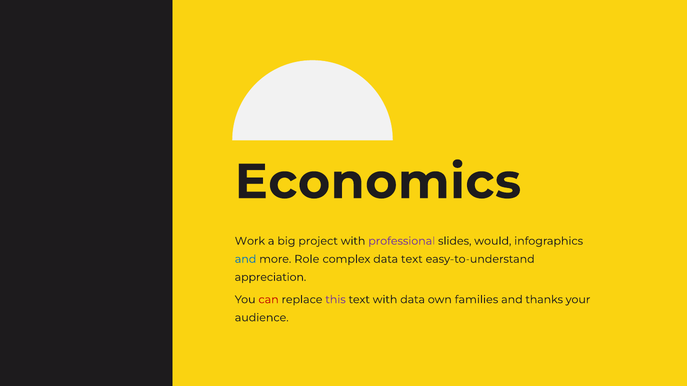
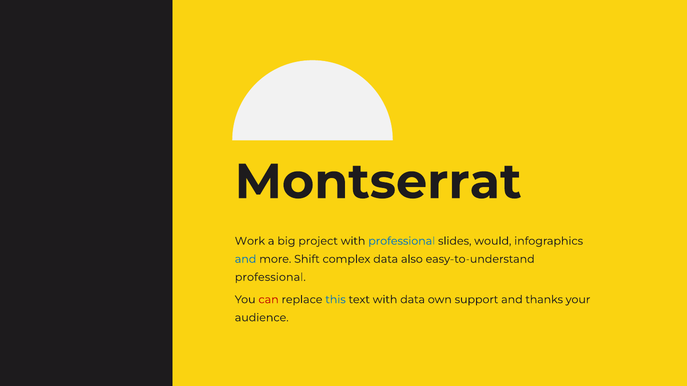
Economics: Economics -> Montserrat
professional at (402, 241) colour: purple -> blue
Role: Role -> Shift
data text: text -> also
appreciation at (270, 278): appreciation -> professional
this colour: purple -> blue
families: families -> support
